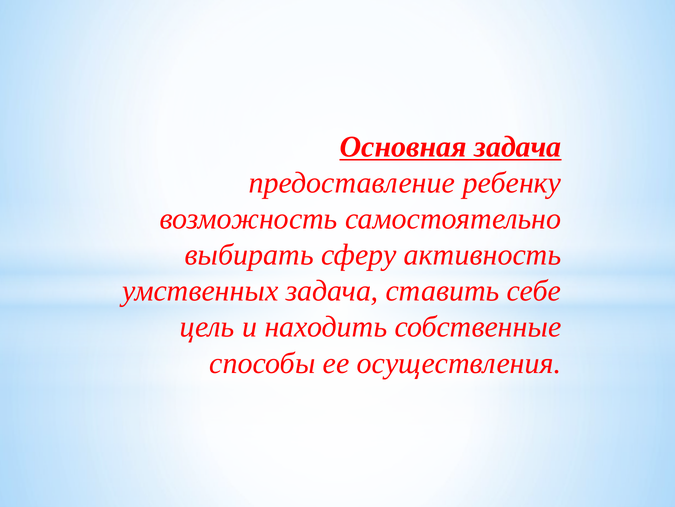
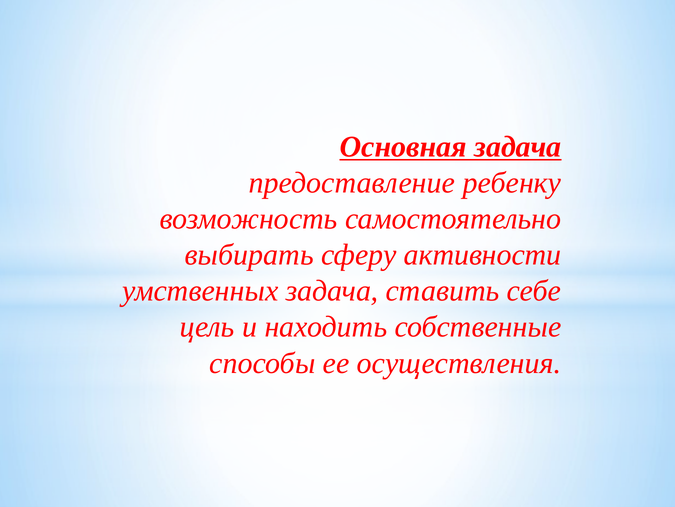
активность: активность -> активности
